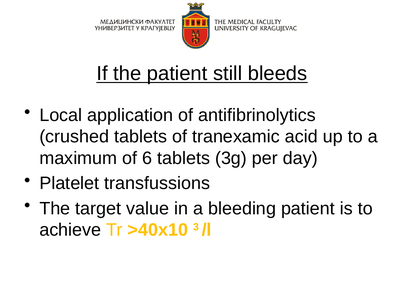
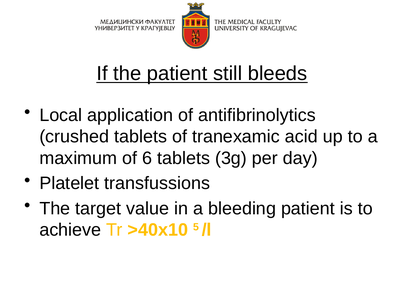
3: 3 -> 5
